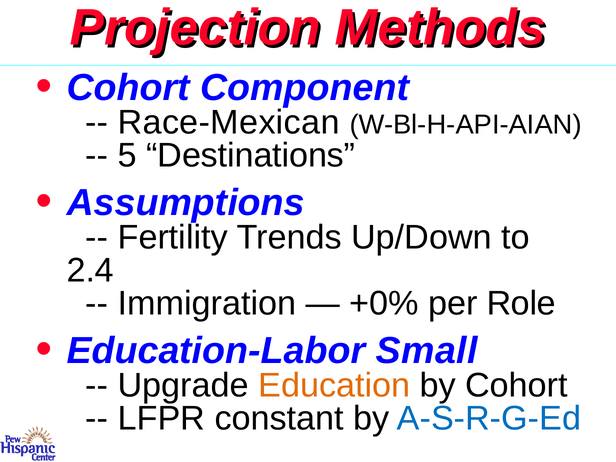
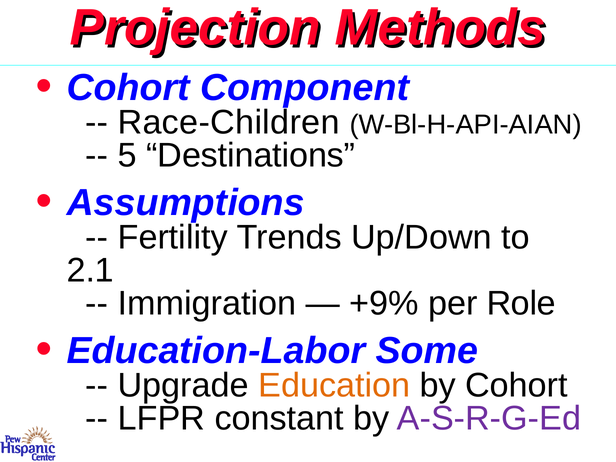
Race-Mexican: Race-Mexican -> Race-Children
2.4: 2.4 -> 2.1
+0%: +0% -> +9%
Small: Small -> Some
A-S-R-G-Ed colour: blue -> purple
